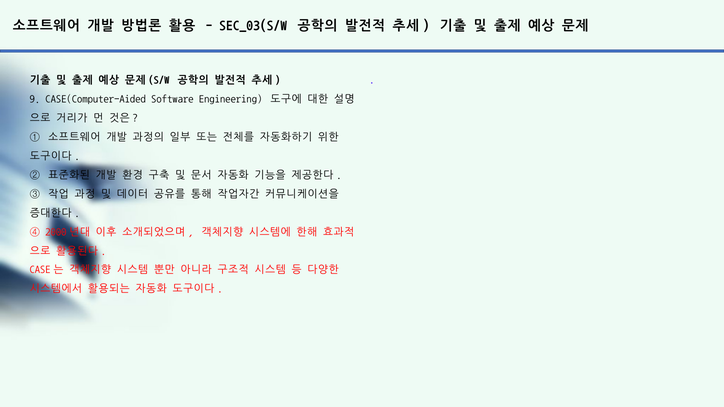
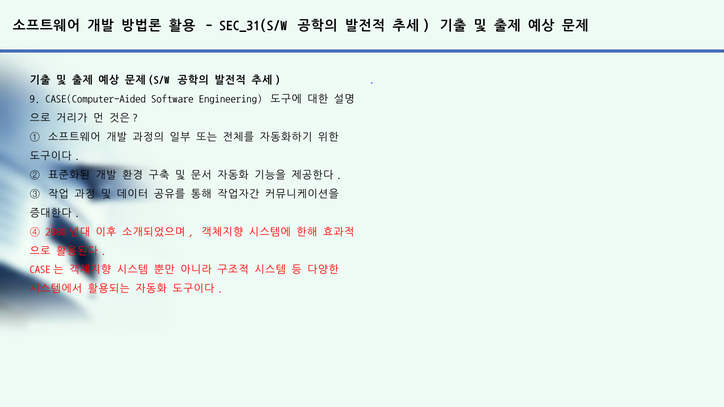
SEC_03(S/W: SEC_03(S/W -> SEC_31(S/W
